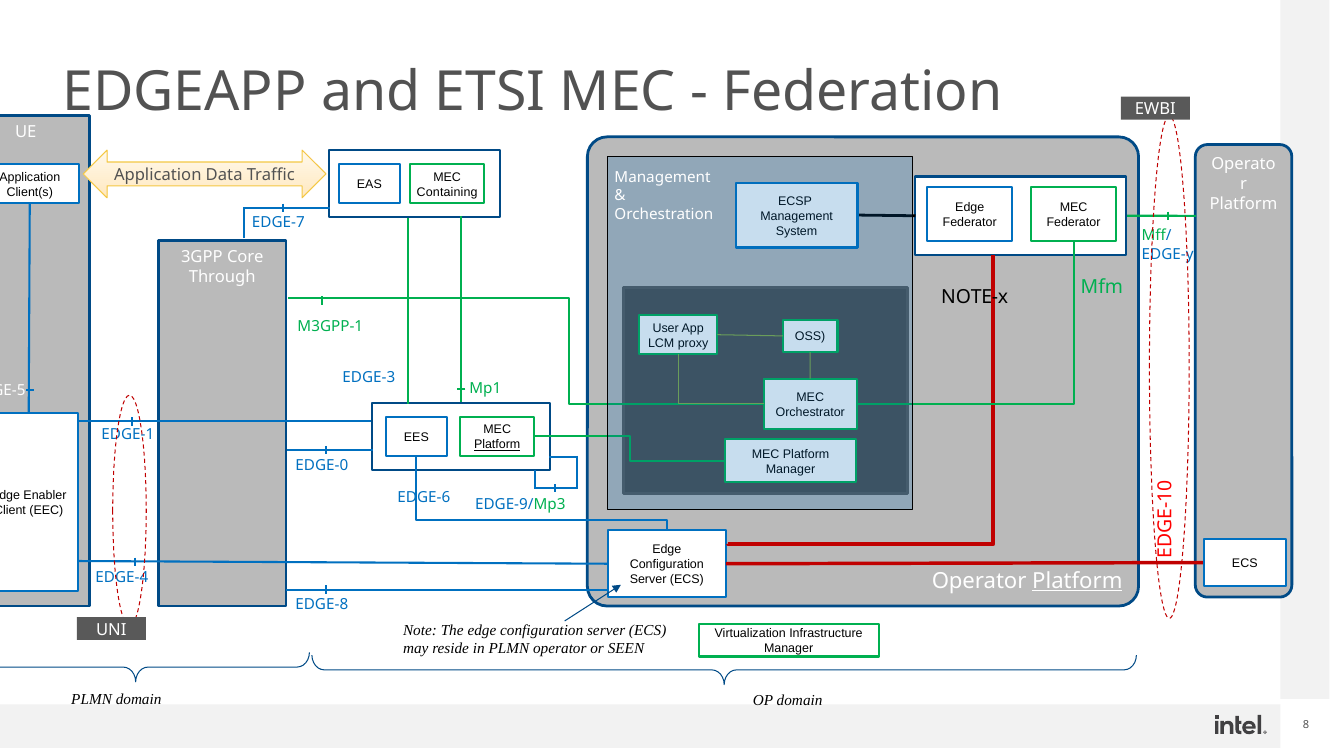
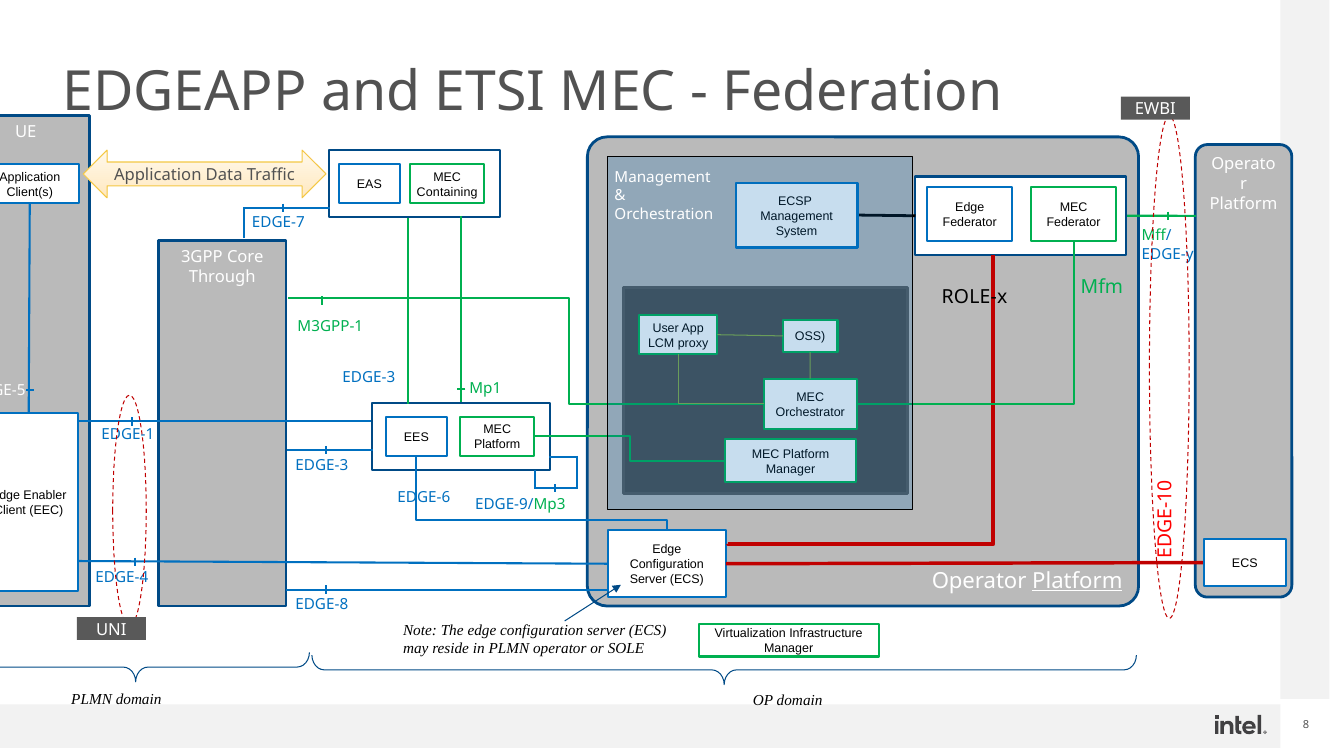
NOTE-x: NOTE-x -> ROLE-x
Platform at (497, 445) underline: present -> none
EDGE-0 at (322, 466): EDGE-0 -> EDGE-3
SEEN: SEEN -> SOLE
